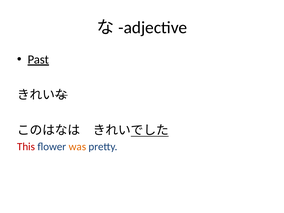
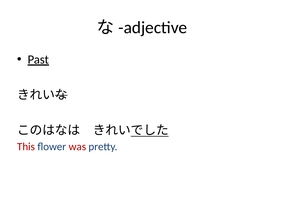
was colour: orange -> red
